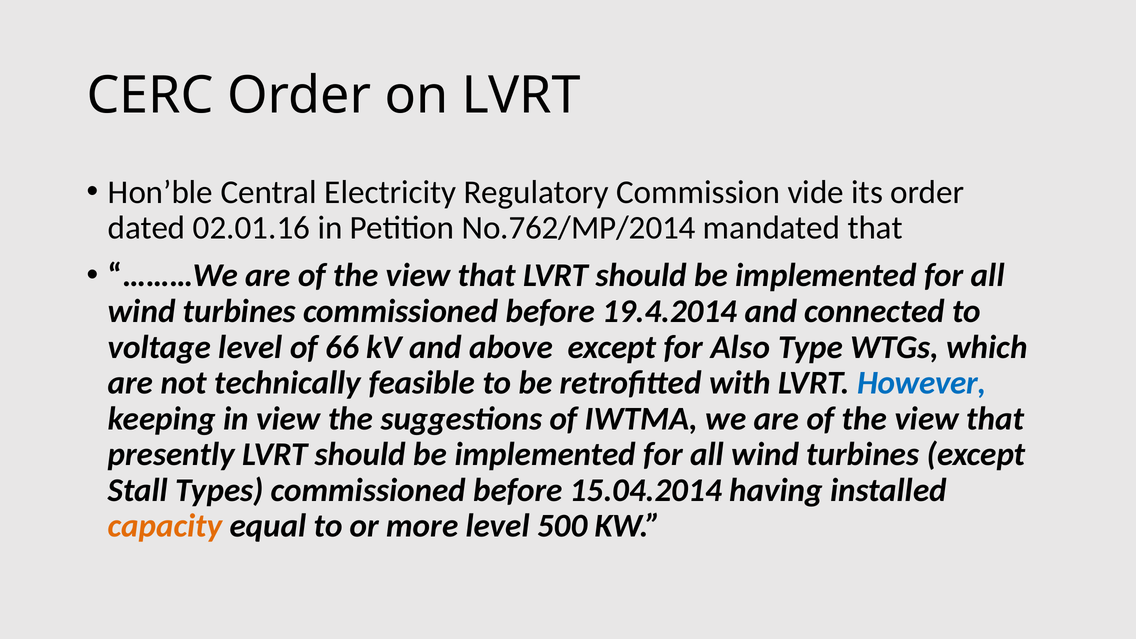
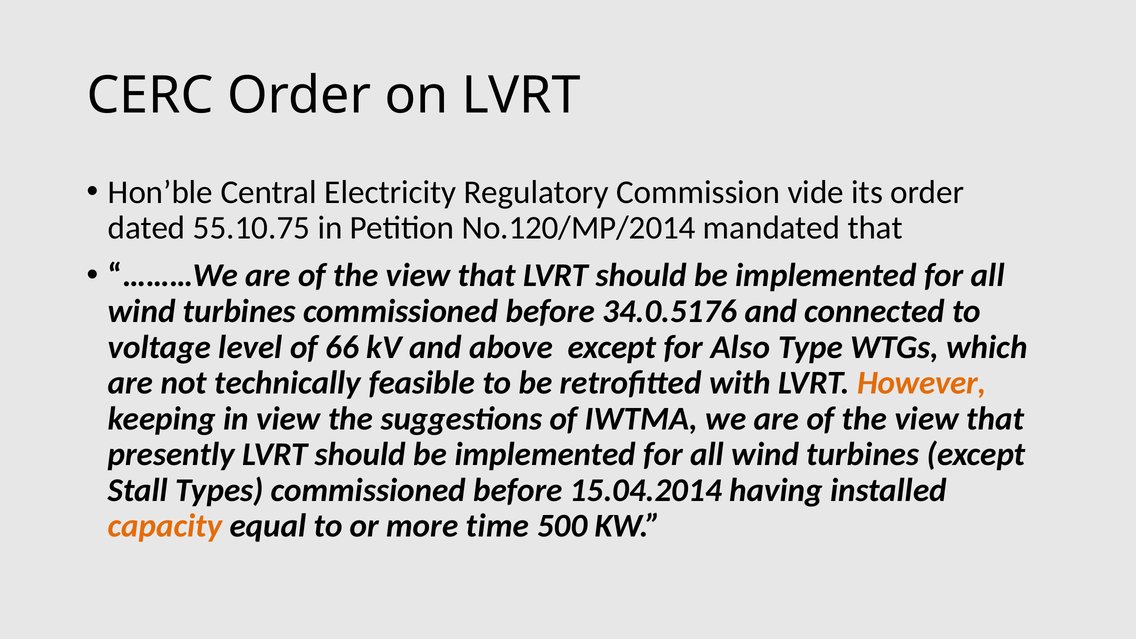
02.01.16: 02.01.16 -> 55.10.75
No.762/MP/2014: No.762/MP/2014 -> No.120/MP/2014
19.4.2014: 19.4.2014 -> 34.0.5176
However colour: blue -> orange
more level: level -> time
